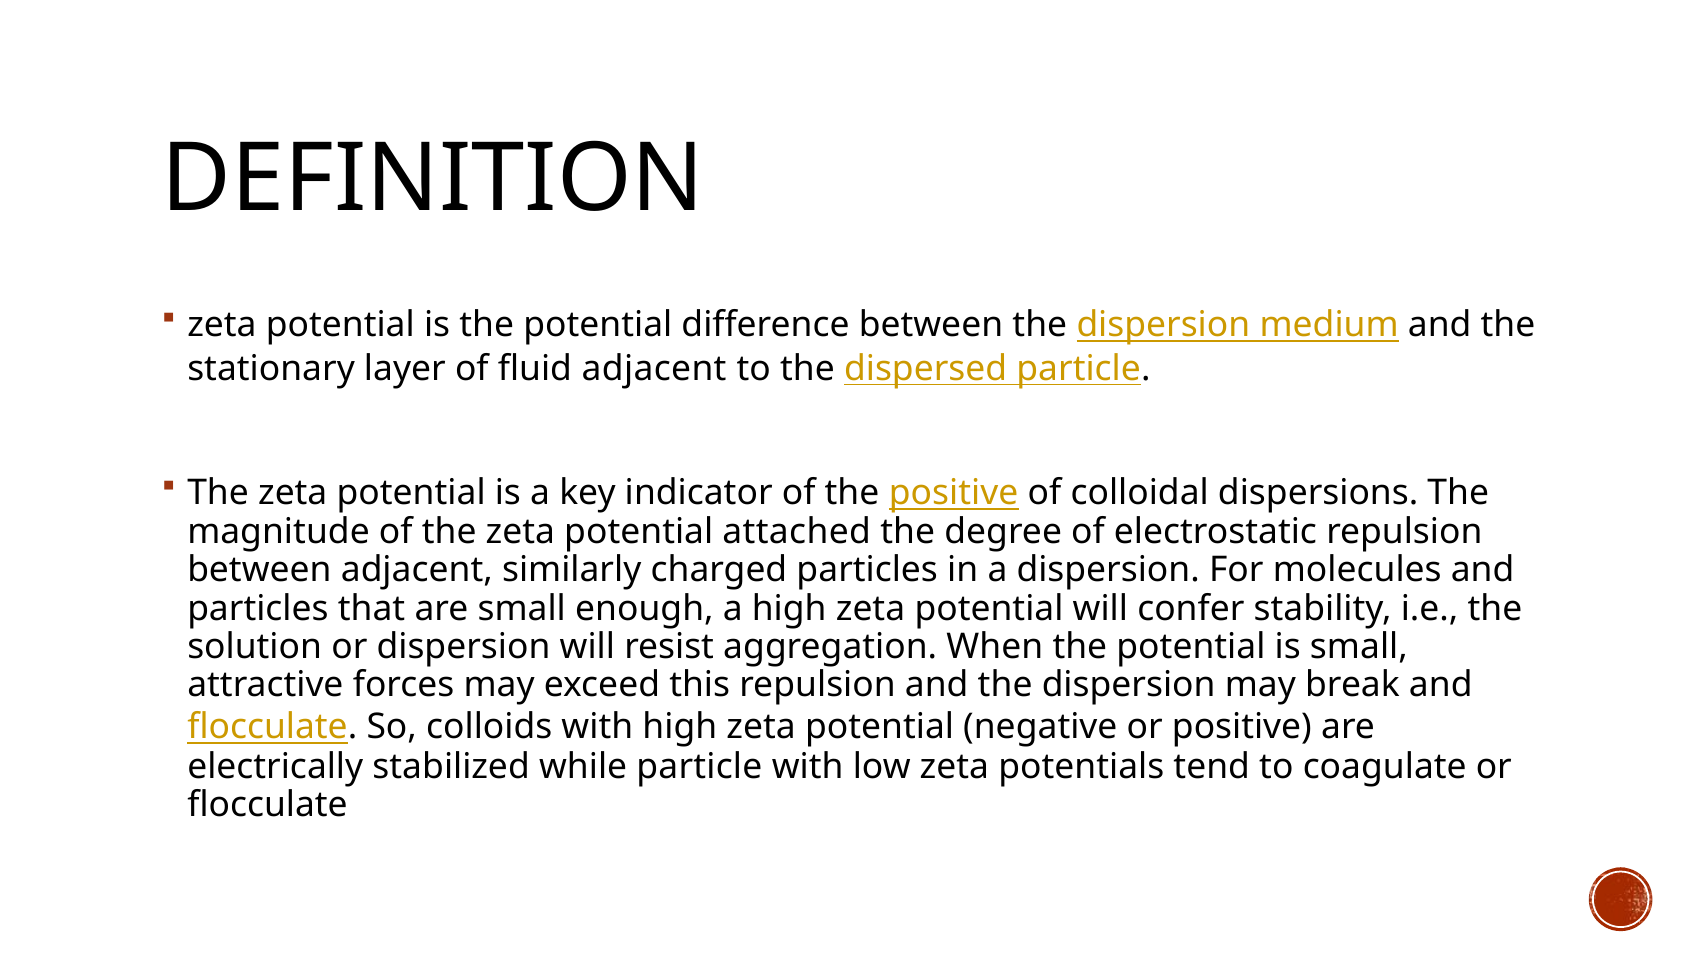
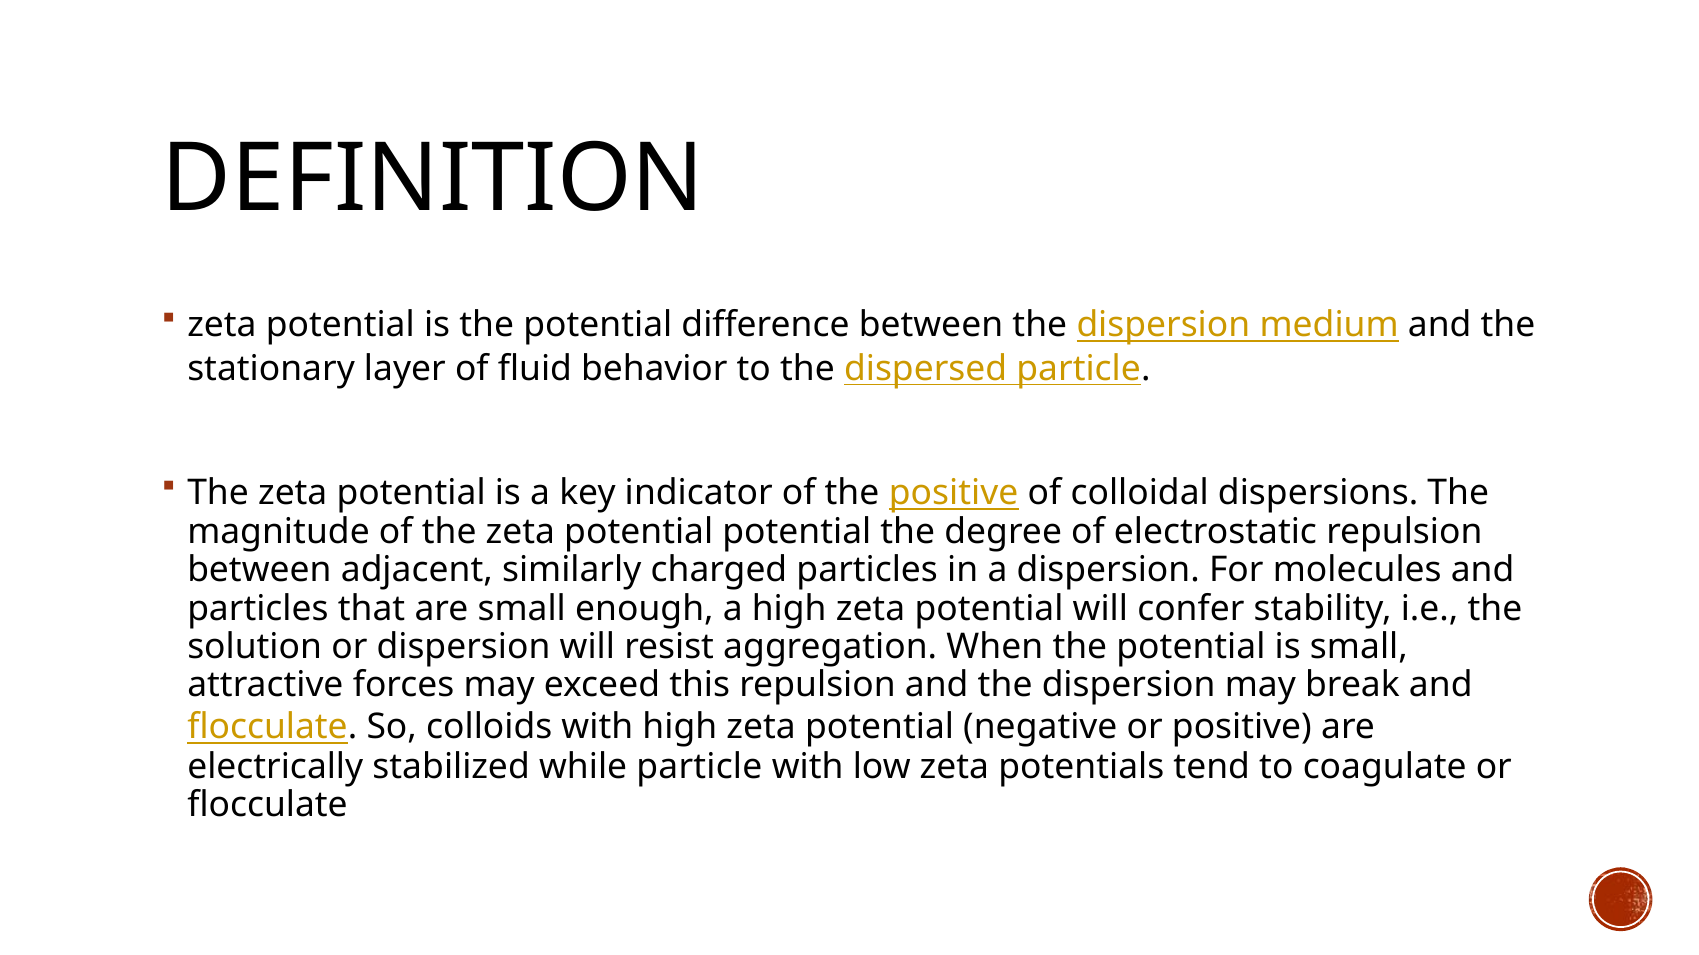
fluid adjacent: adjacent -> behavior
potential attached: attached -> potential
